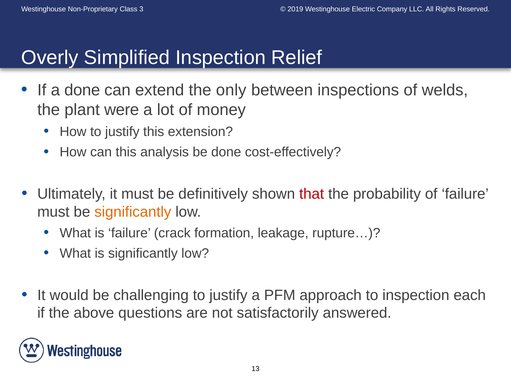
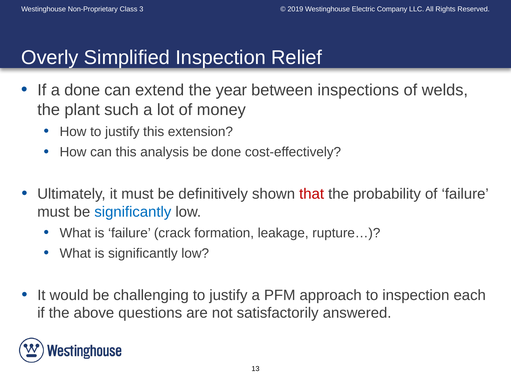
only: only -> year
were: were -> such
significantly at (133, 212) colour: orange -> blue
